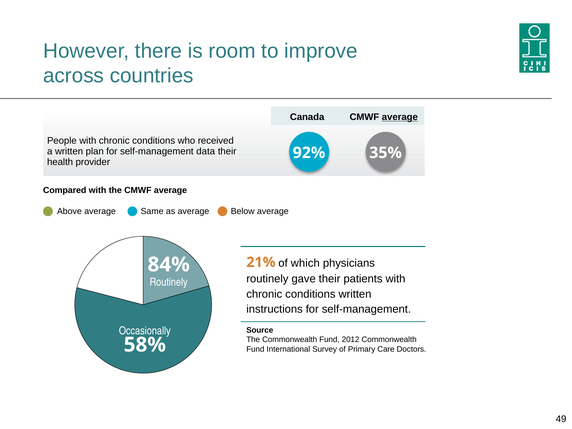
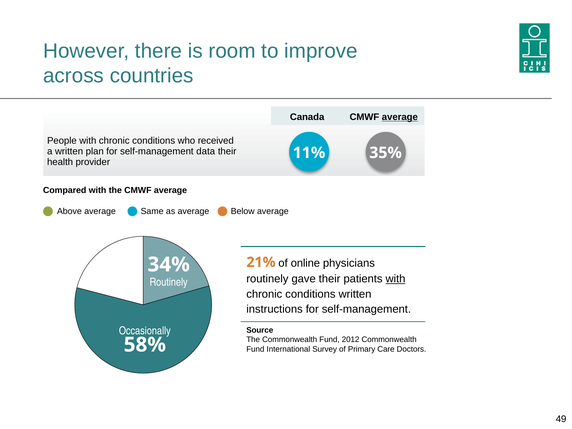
92%: 92% -> 11%
which: which -> online
84%: 84% -> 34%
with at (396, 279) underline: none -> present
